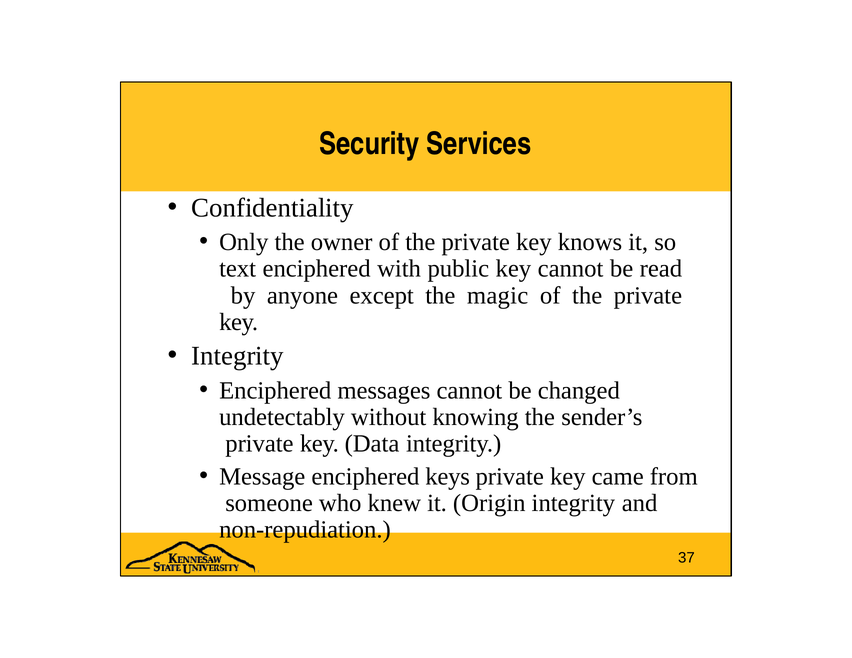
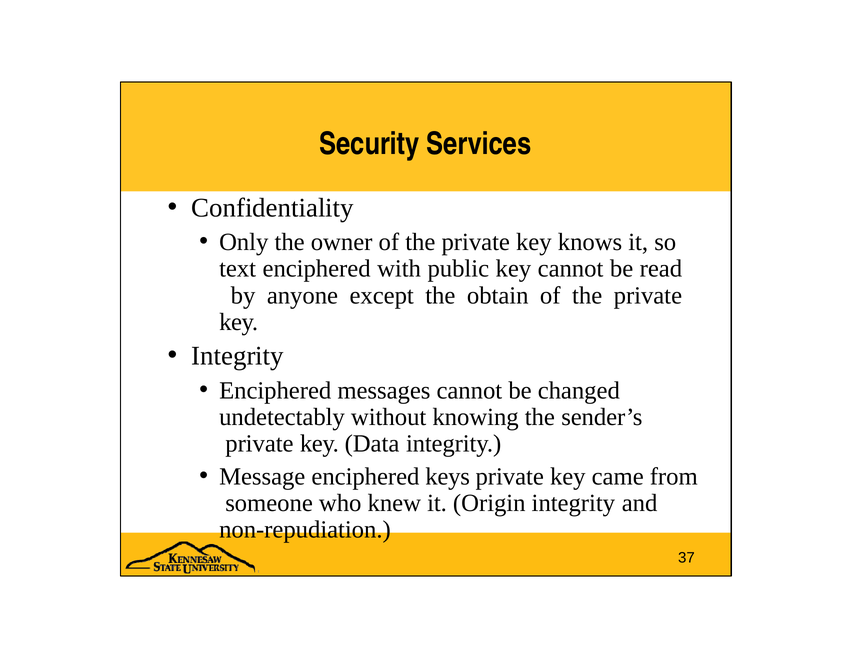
magic: magic -> obtain
